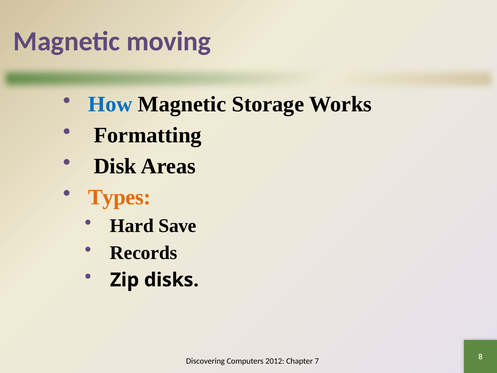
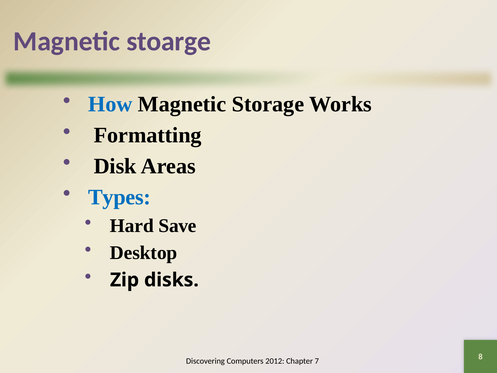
moving: moving -> stoarge
Types colour: orange -> blue
Records: Records -> Desktop
